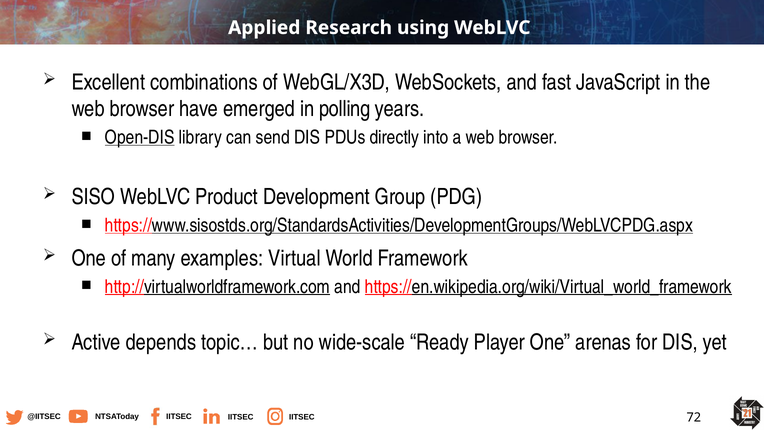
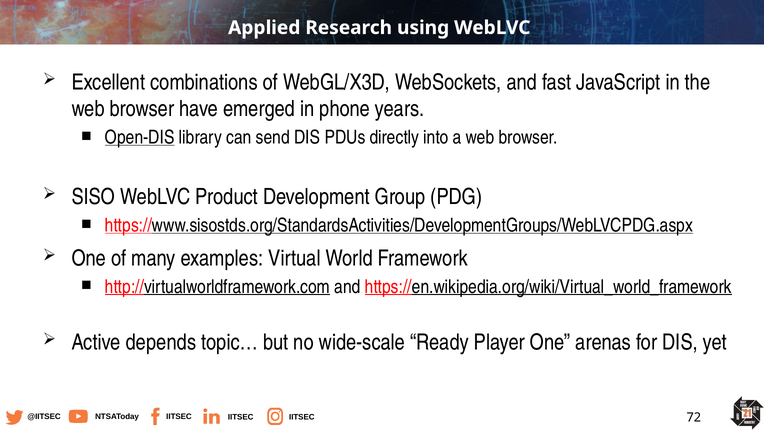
polling: polling -> phone
